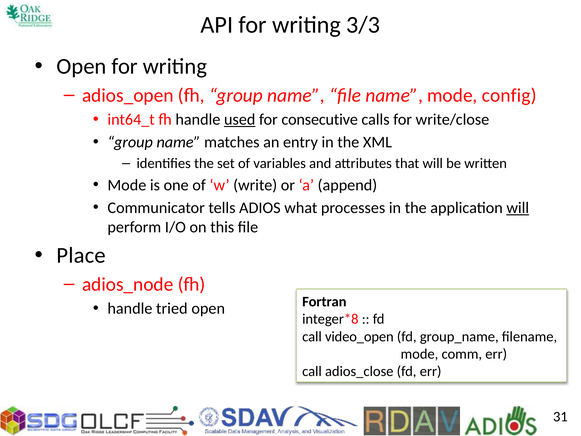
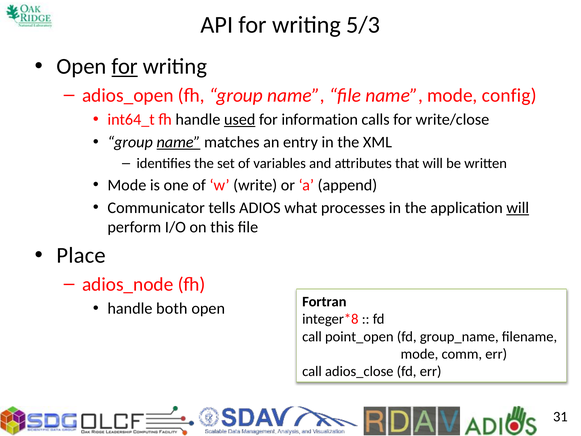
3/3: 3/3 -> 5/3
for at (125, 66) underline: none -> present
consecutive: consecutive -> information
name at (178, 142) underline: none -> present
tried: tried -> both
video_open: video_open -> point_open
